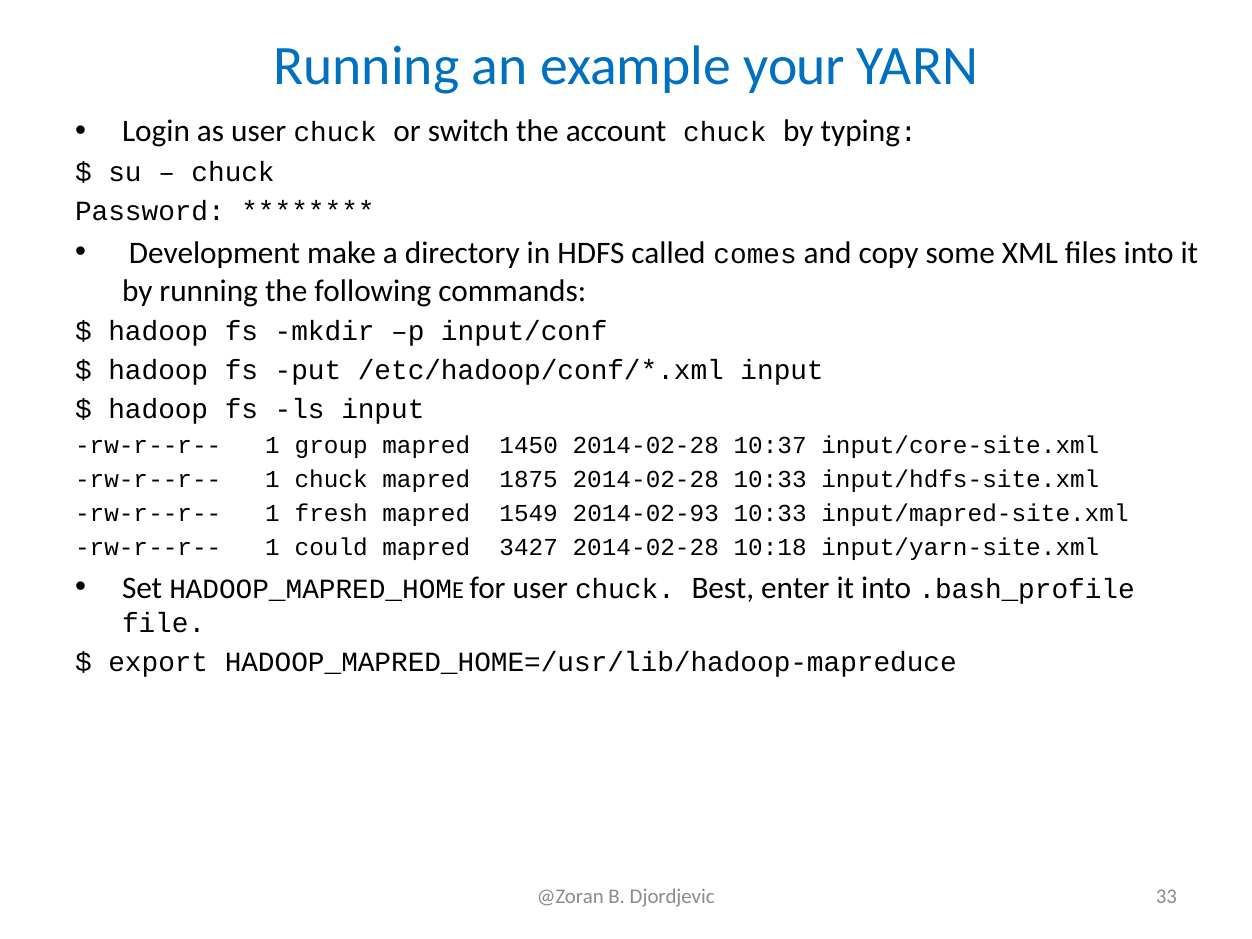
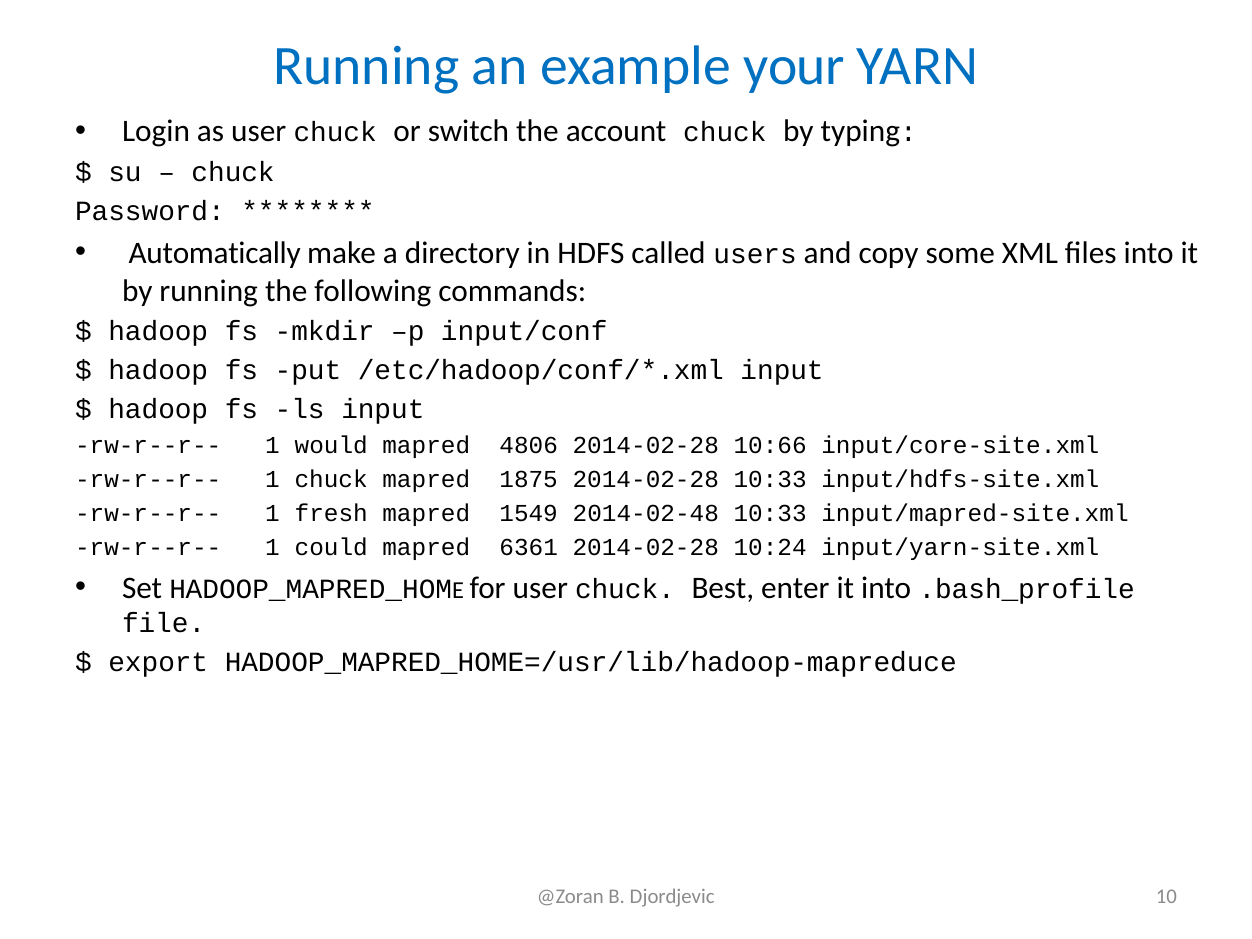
Development: Development -> Automatically
comes: comes -> users
group: group -> would
1450: 1450 -> 4806
10:37: 10:37 -> 10:66
2014-02-93: 2014-02-93 -> 2014-02-48
3427: 3427 -> 6361
10:18: 10:18 -> 10:24
33: 33 -> 10
